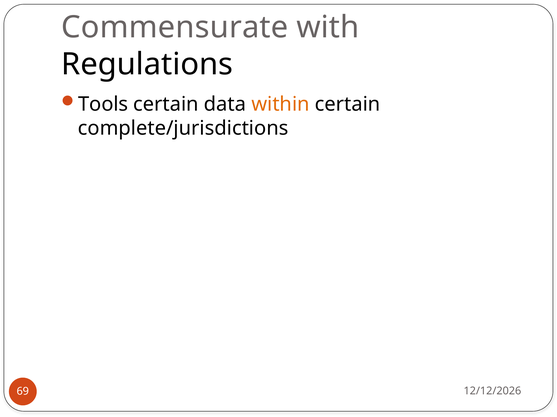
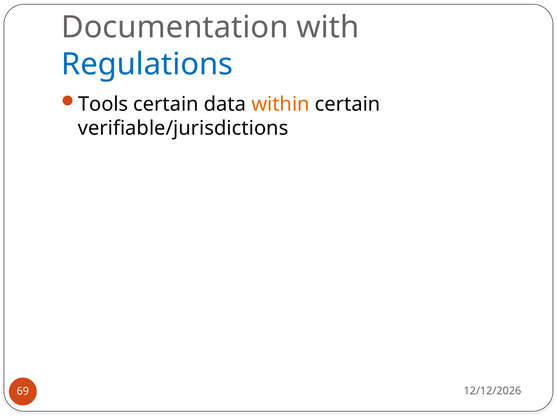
Commensurate: Commensurate -> Documentation
Regulations colour: black -> blue
complete/jurisdictions: complete/jurisdictions -> verifiable/jurisdictions
